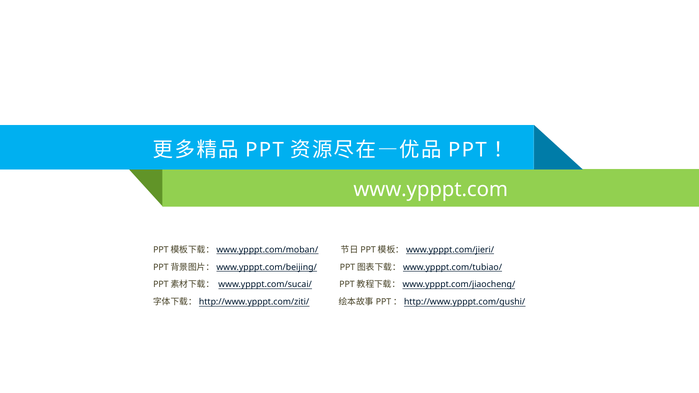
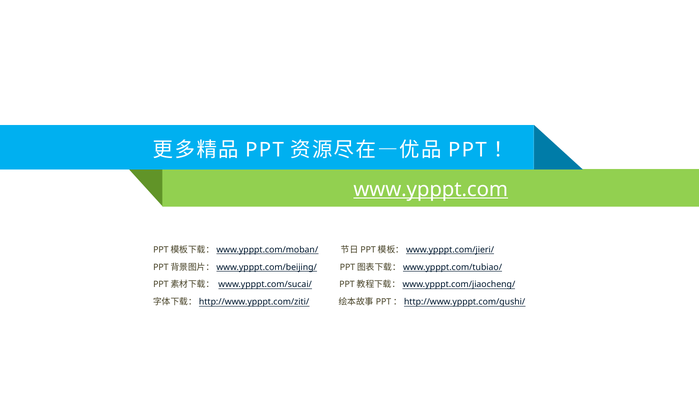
www.ypppt.com underline: none -> present
